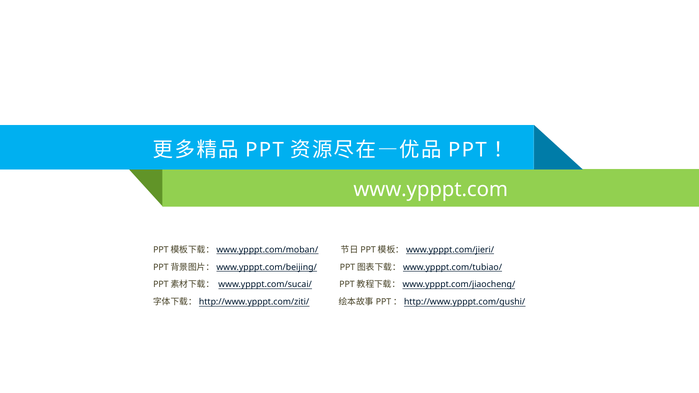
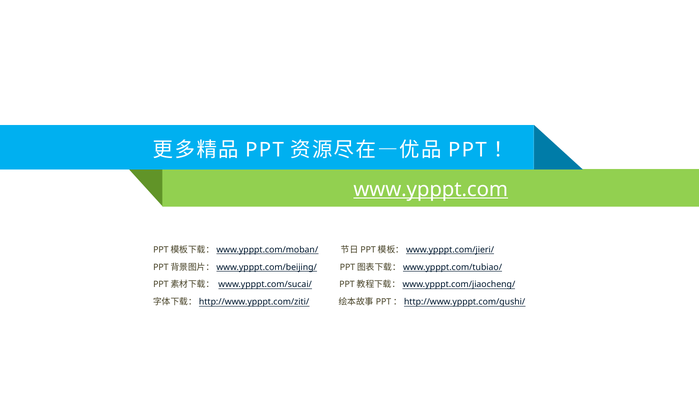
www.ypppt.com underline: none -> present
